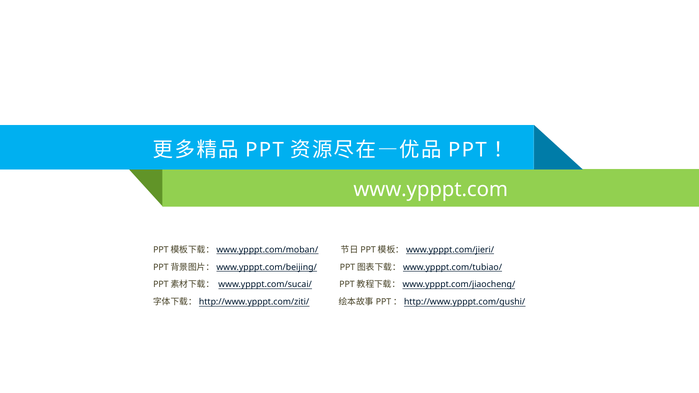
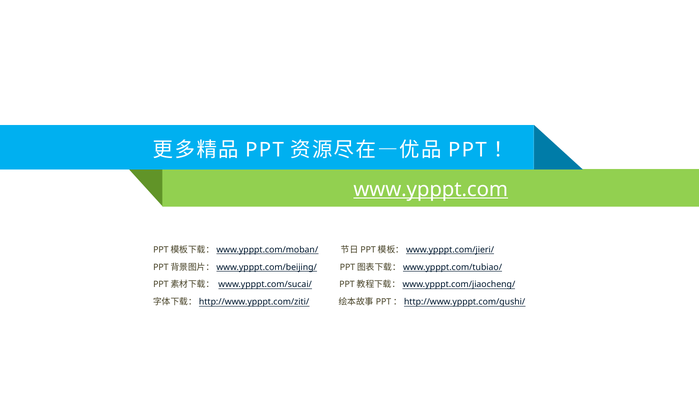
www.ypppt.com underline: none -> present
